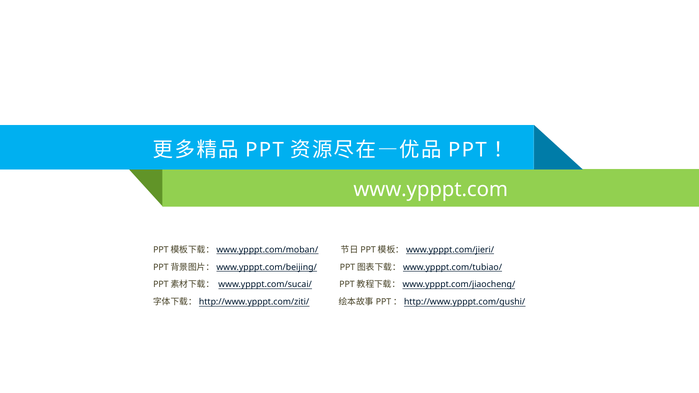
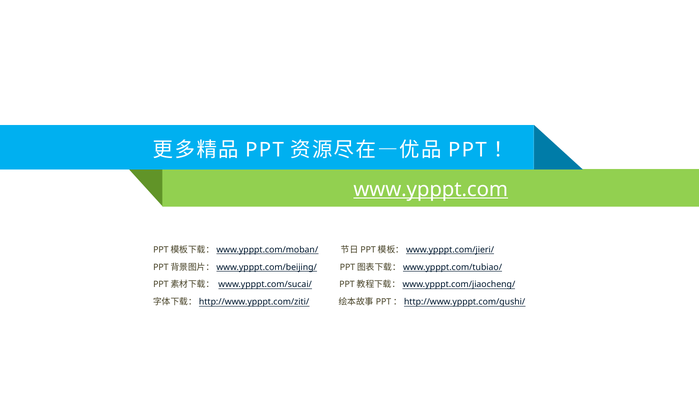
www.ypppt.com underline: none -> present
